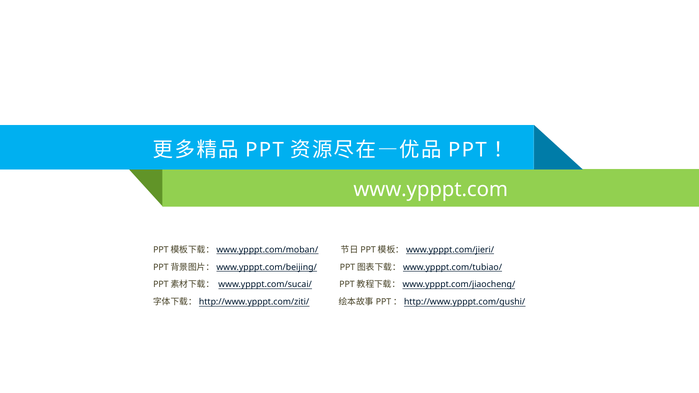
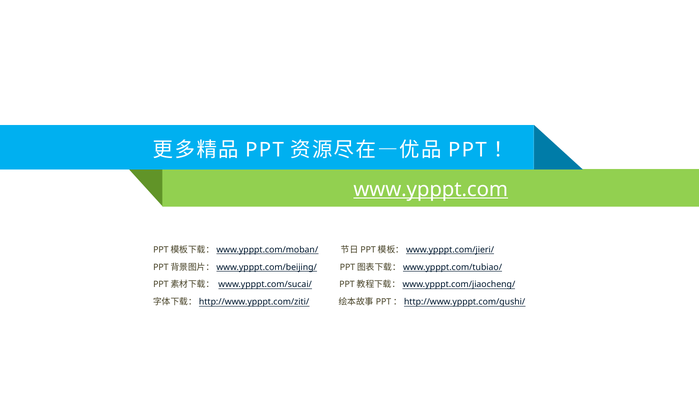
www.ypppt.com underline: none -> present
